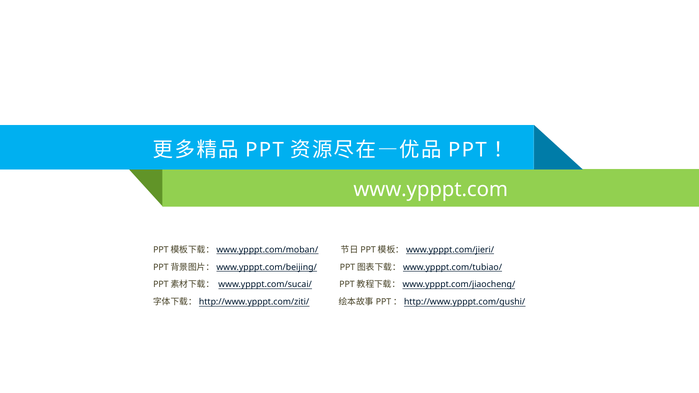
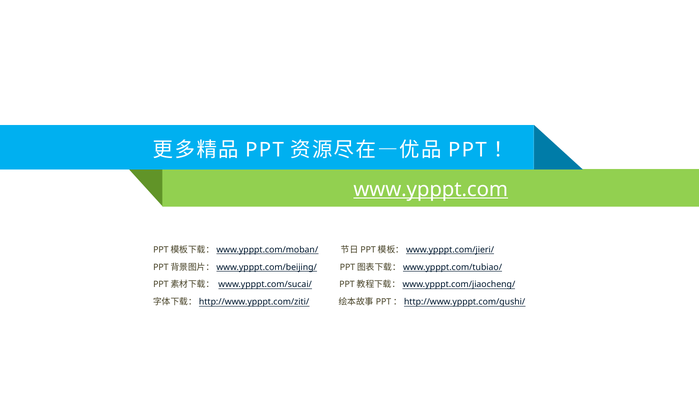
www.ypppt.com underline: none -> present
